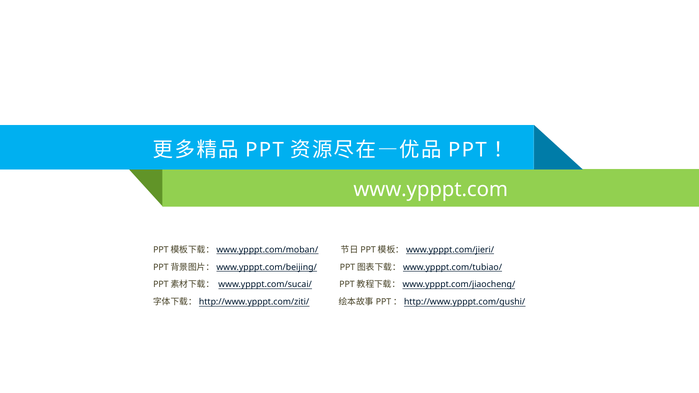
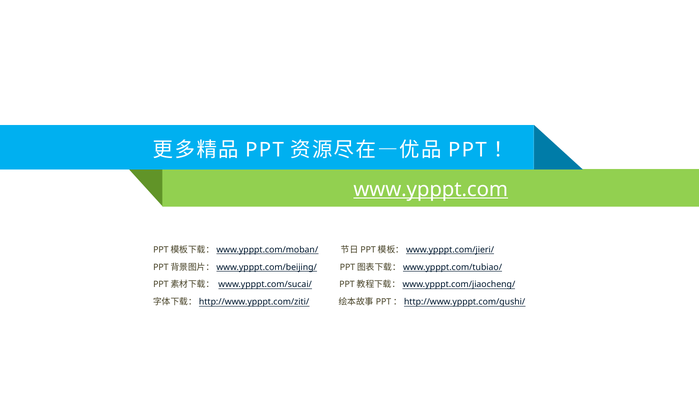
www.ypppt.com underline: none -> present
